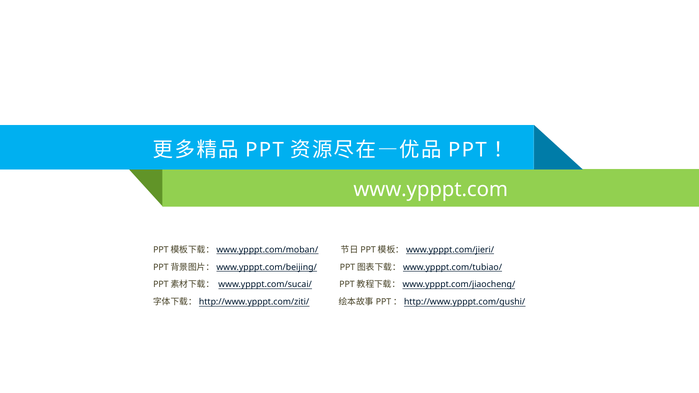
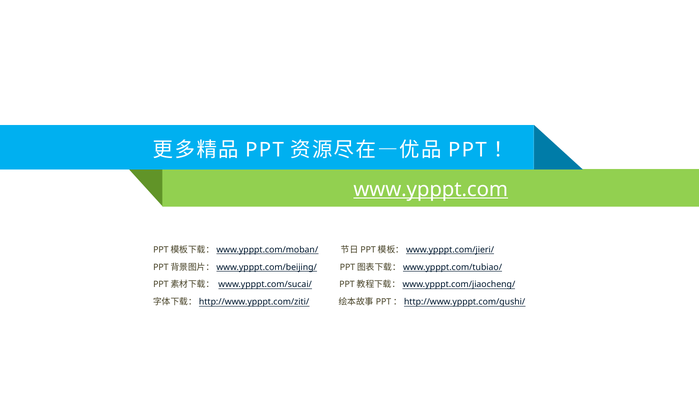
www.ypppt.com underline: none -> present
